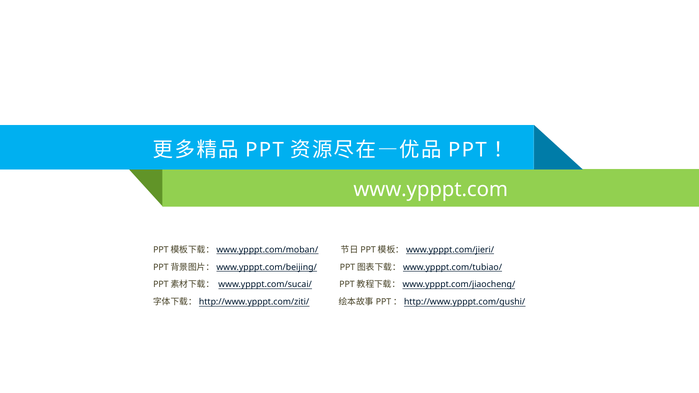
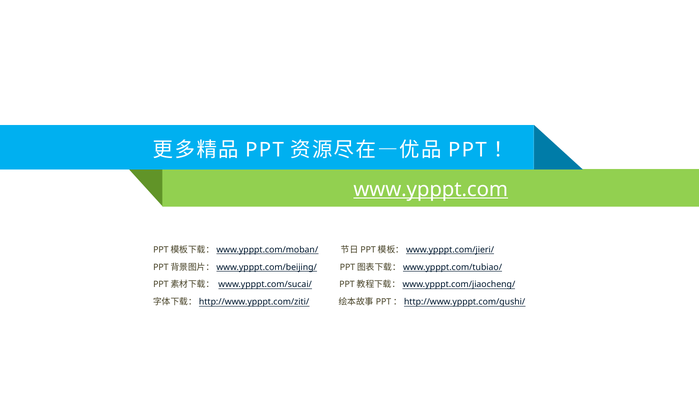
www.ypppt.com underline: none -> present
